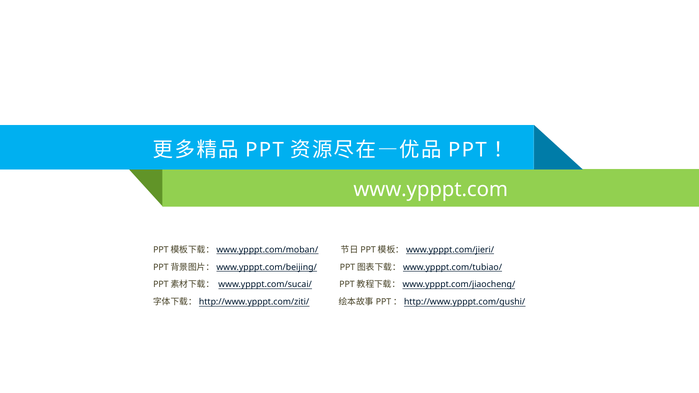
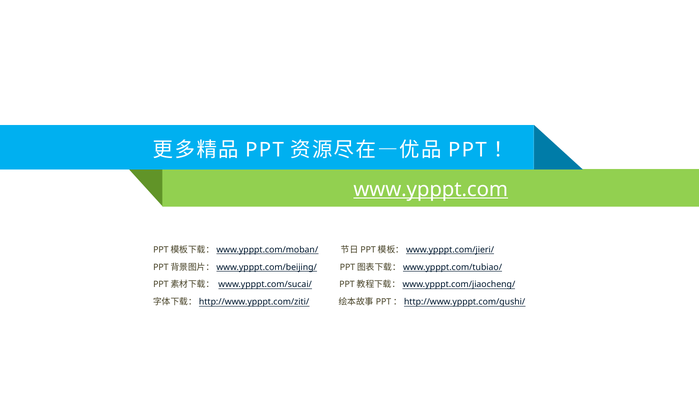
www.ypppt.com underline: none -> present
